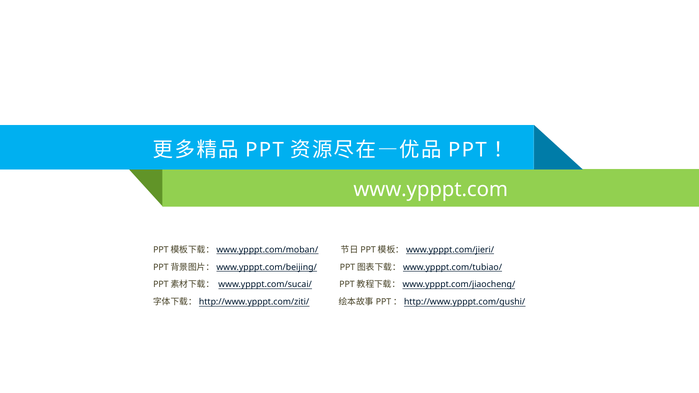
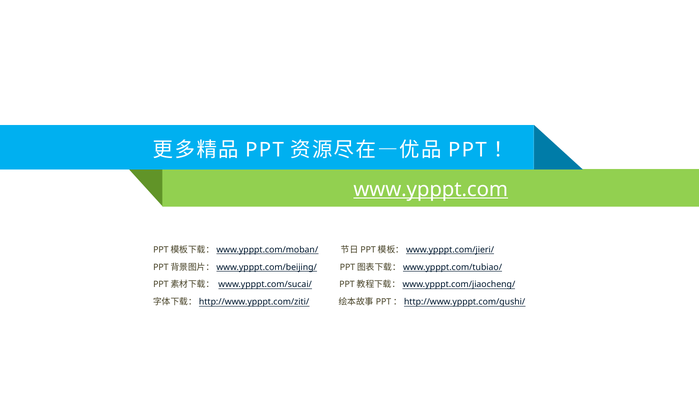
www.ypppt.com underline: none -> present
